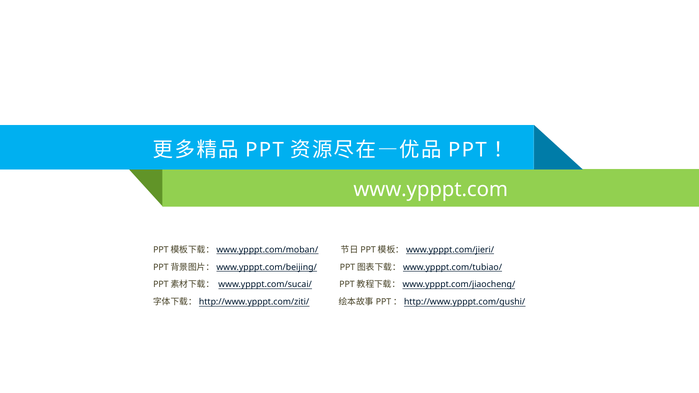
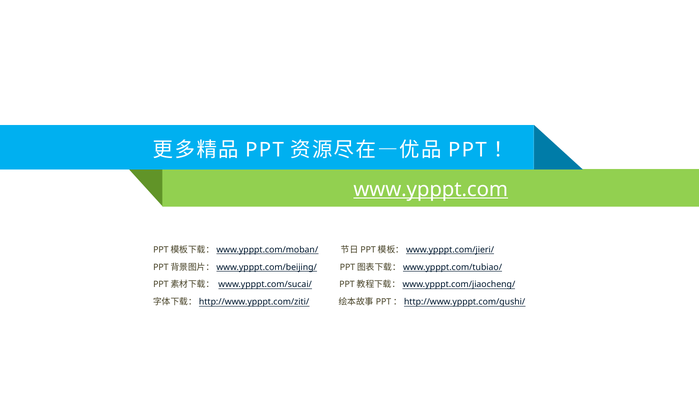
www.ypppt.com underline: none -> present
